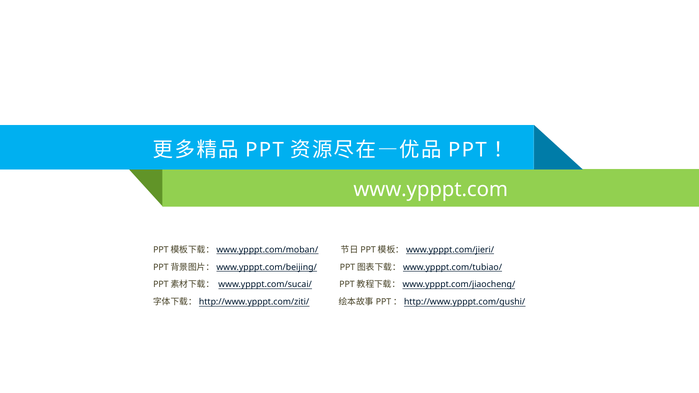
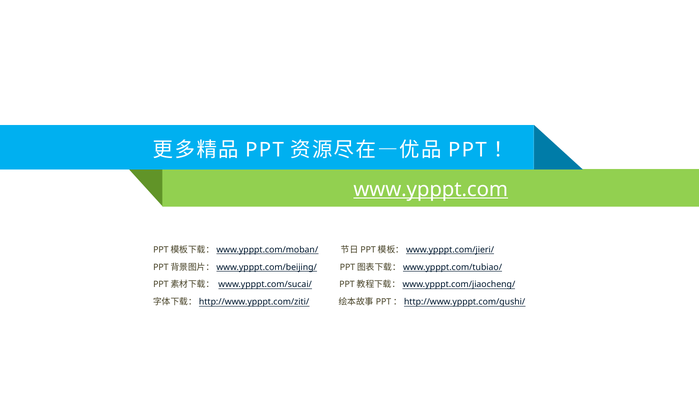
www.ypppt.com underline: none -> present
